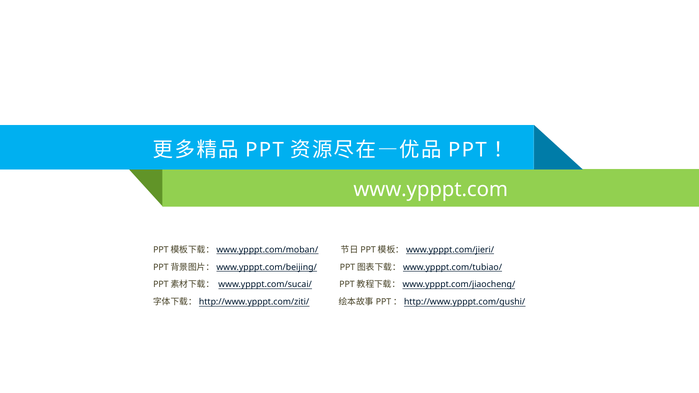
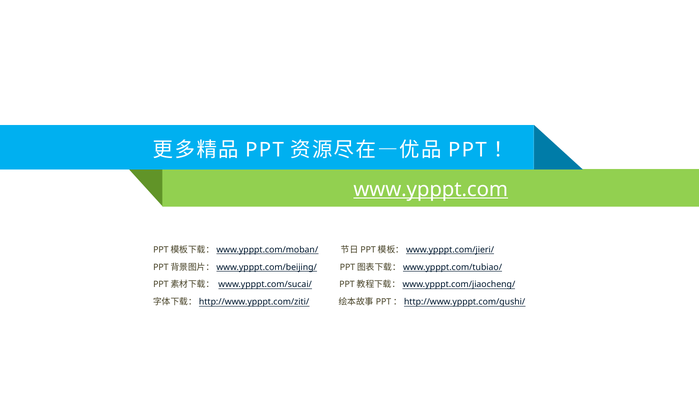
www.ypppt.com underline: none -> present
